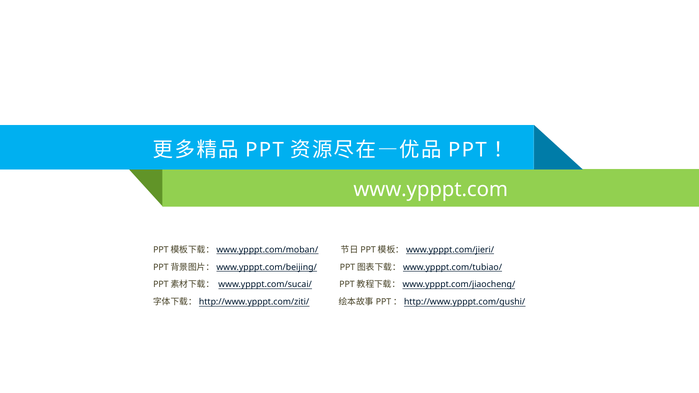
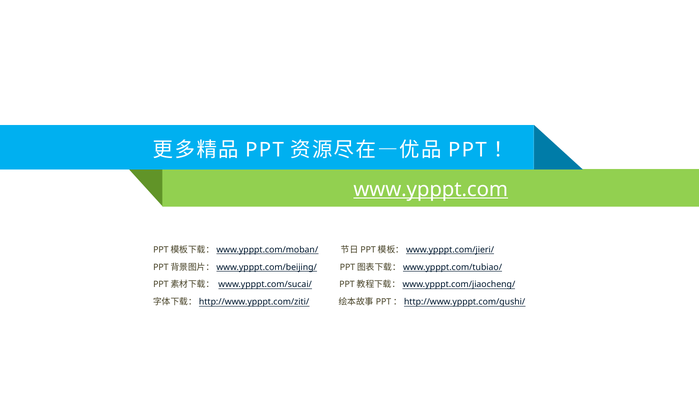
www.ypppt.com underline: none -> present
